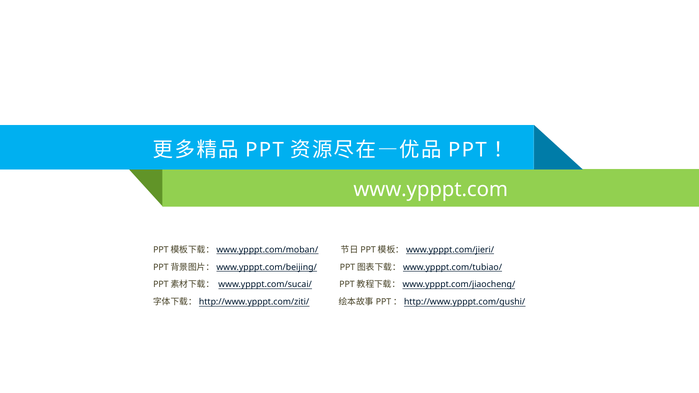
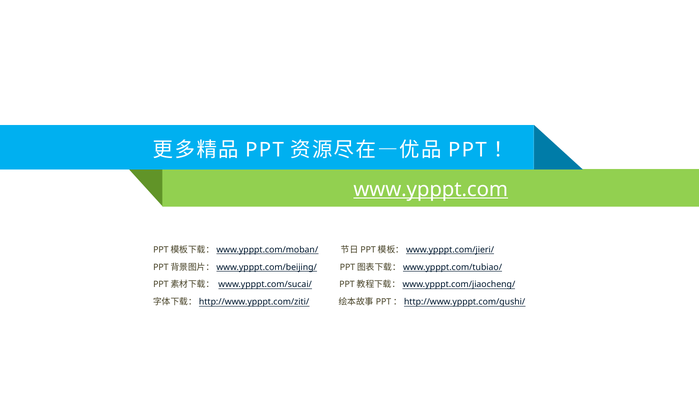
www.ypppt.com underline: none -> present
